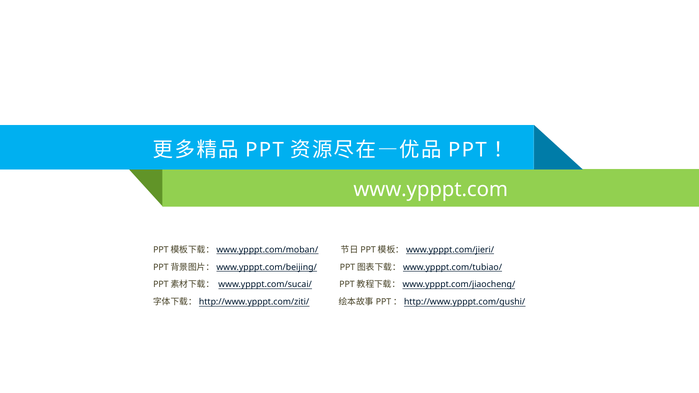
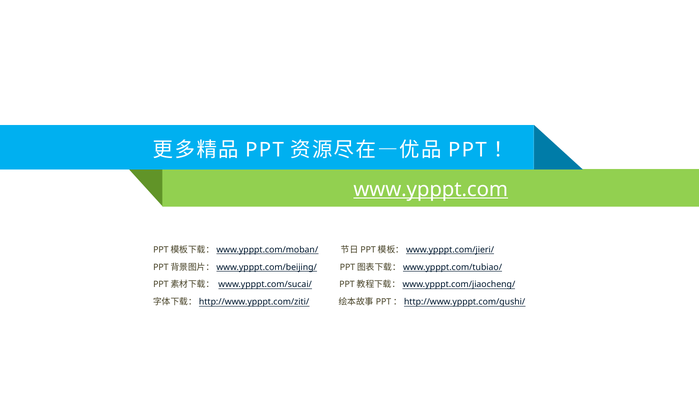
www.ypppt.com underline: none -> present
